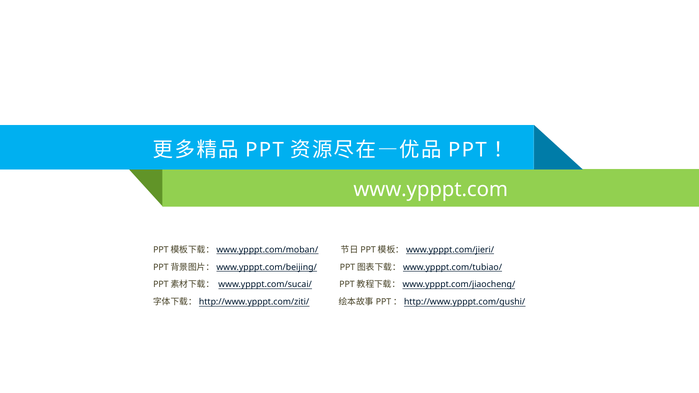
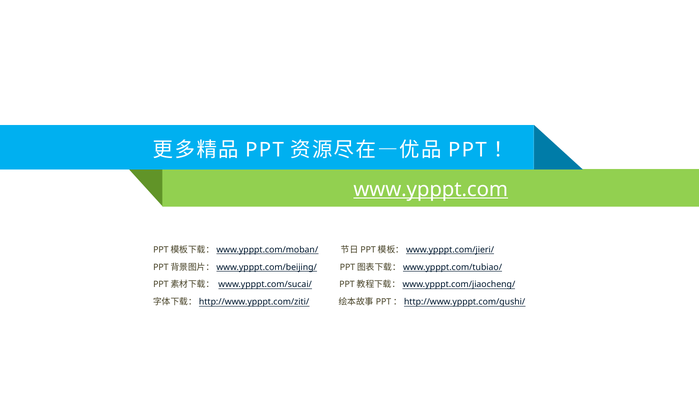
www.ypppt.com underline: none -> present
